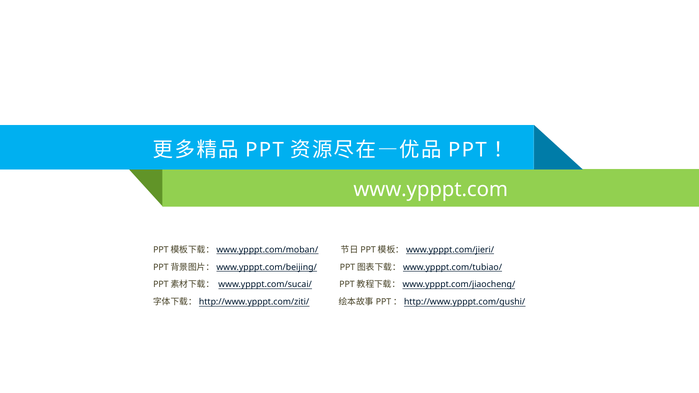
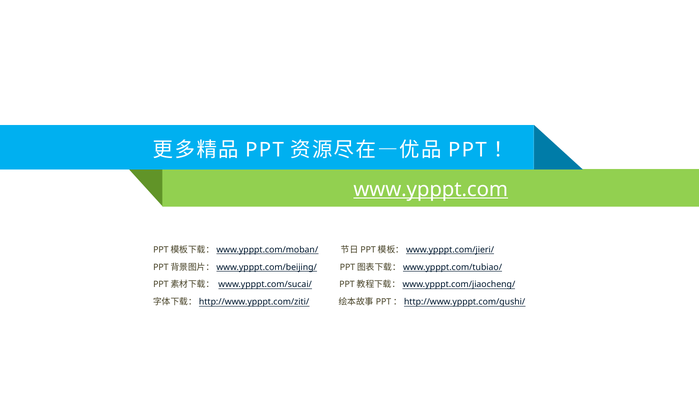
www.ypppt.com underline: none -> present
